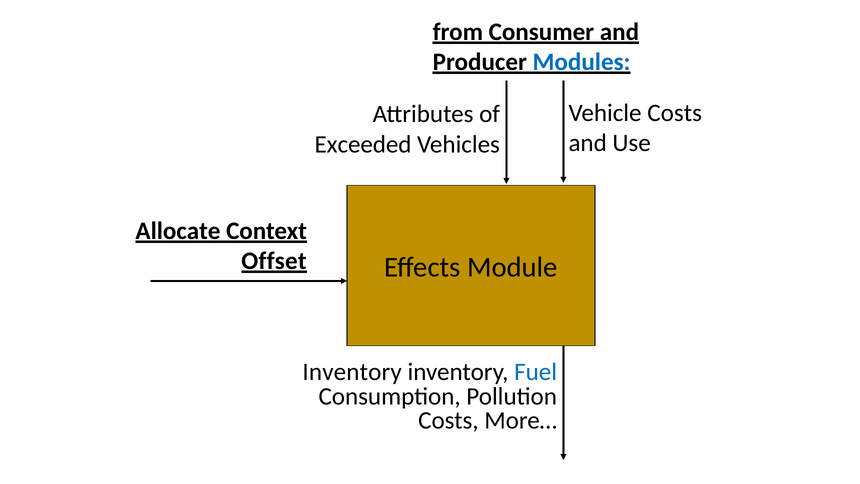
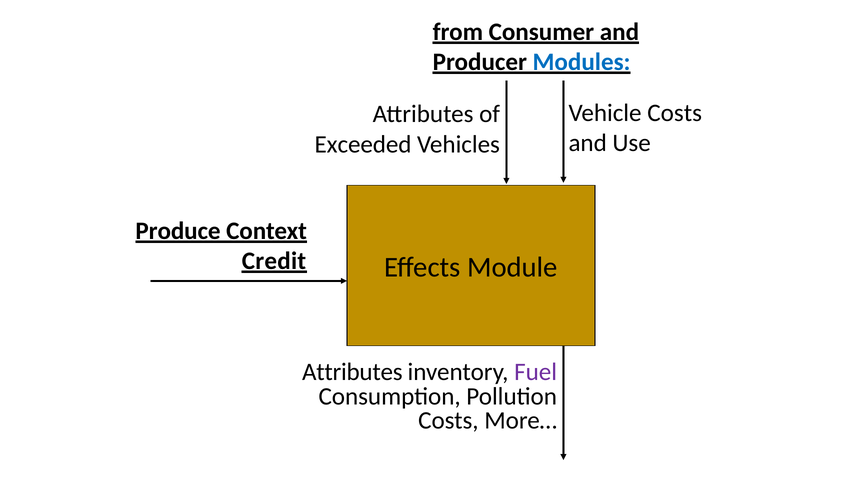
Allocate: Allocate -> Produce
Offset: Offset -> Credit
Inventory at (352, 372): Inventory -> Attributes
Fuel colour: blue -> purple
